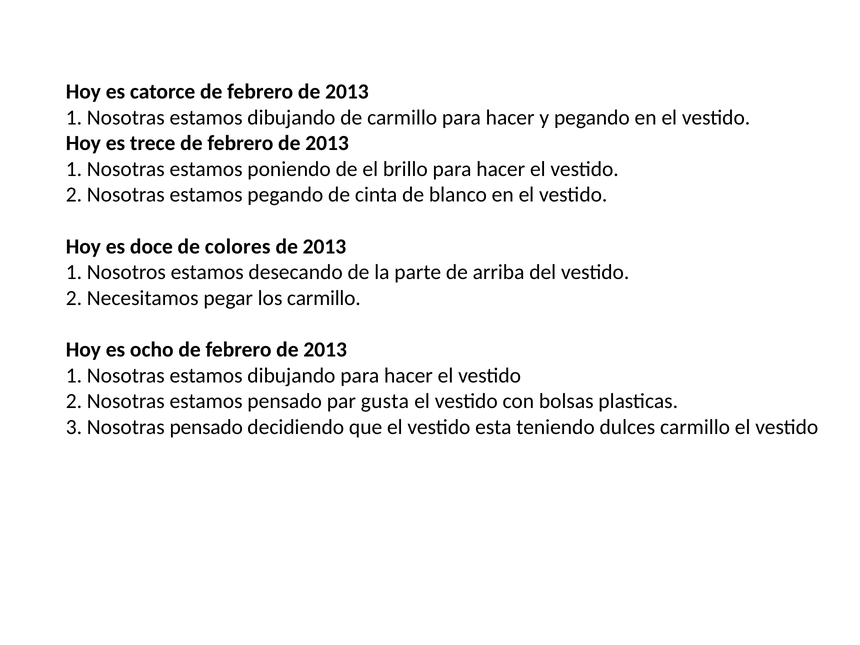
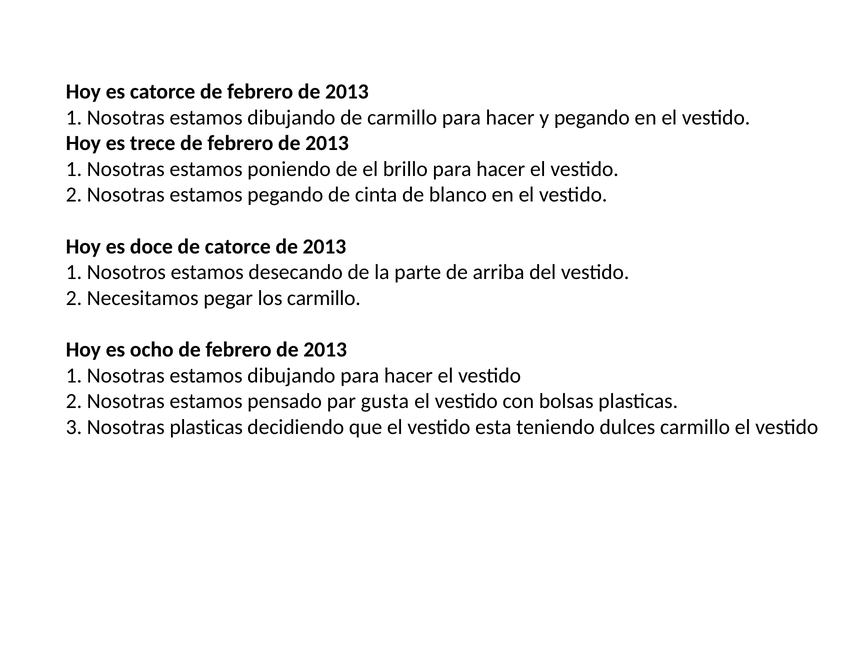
de colores: colores -> catorce
Nosotras pensado: pensado -> plasticas
